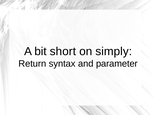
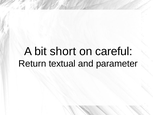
simply: simply -> careful
syntax: syntax -> textual
